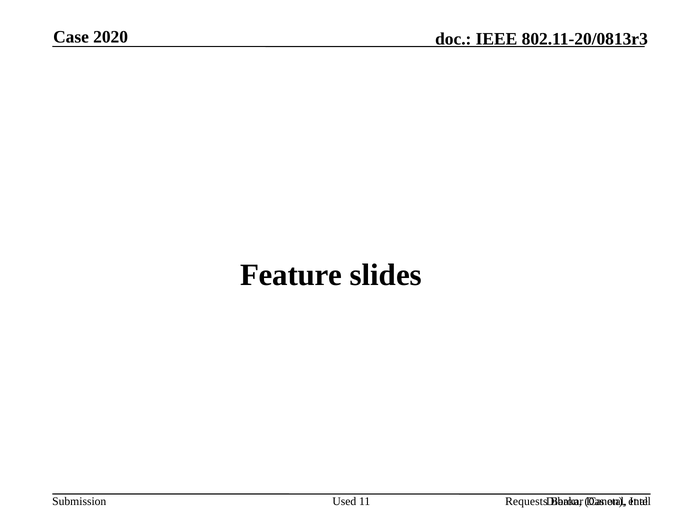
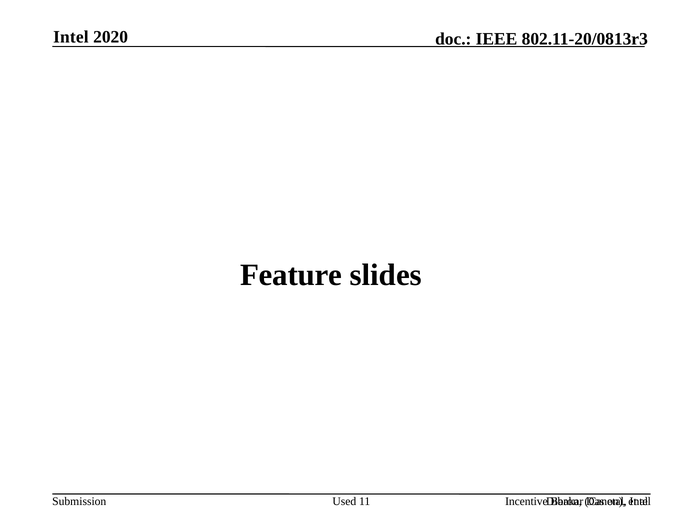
Case at (71, 37): Case -> Intel
Requests: Requests -> Incentive
